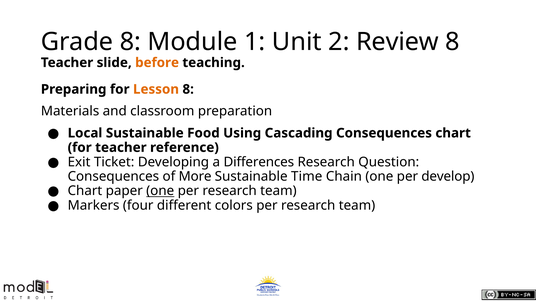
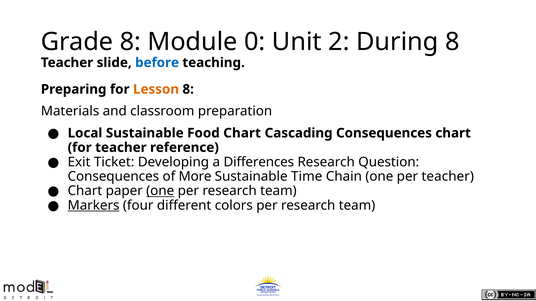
1: 1 -> 0
Review: Review -> During
before colour: orange -> blue
Food Using: Using -> Chart
per develop: develop -> teacher
Markers underline: none -> present
